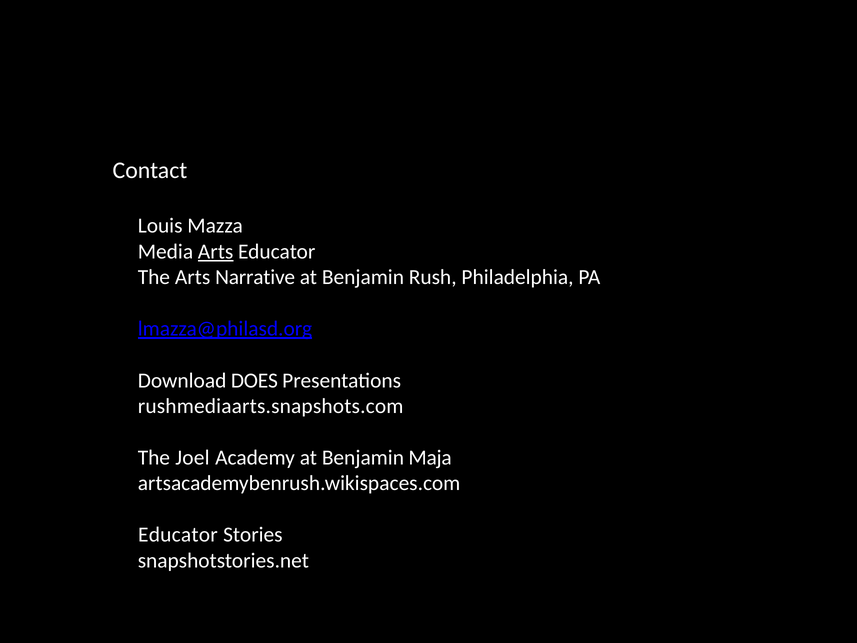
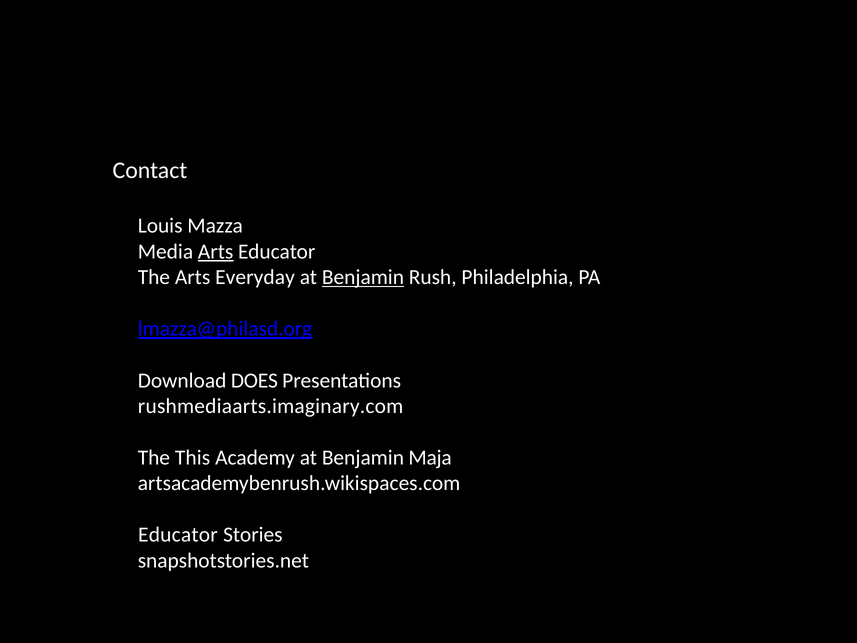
Narrative: Narrative -> Everyday
Benjamin at (363, 277) underline: none -> present
rushmediaarts.snapshots.com: rushmediaarts.snapshots.com -> rushmediaarts.imaginary.com
Joel: Joel -> This
